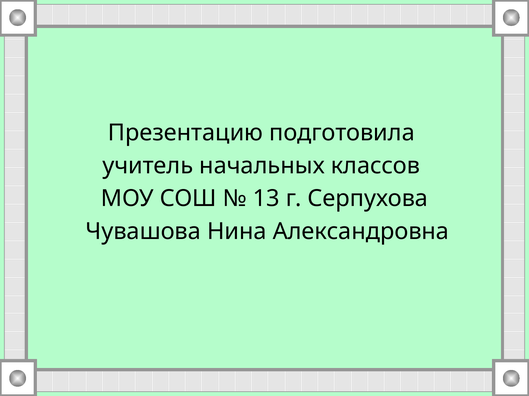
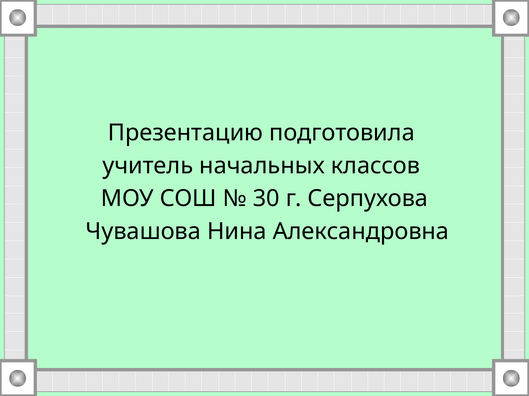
13: 13 -> 30
